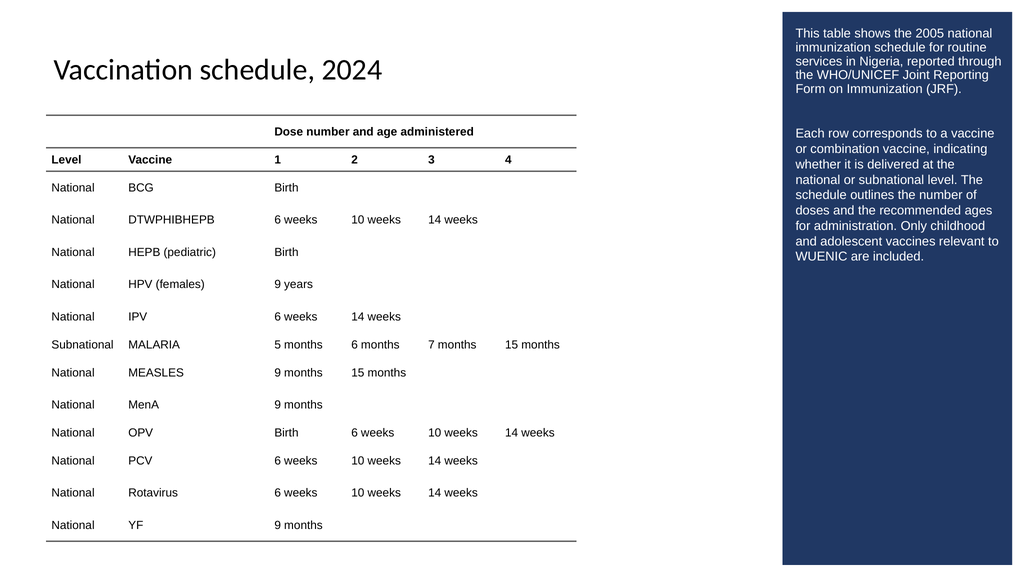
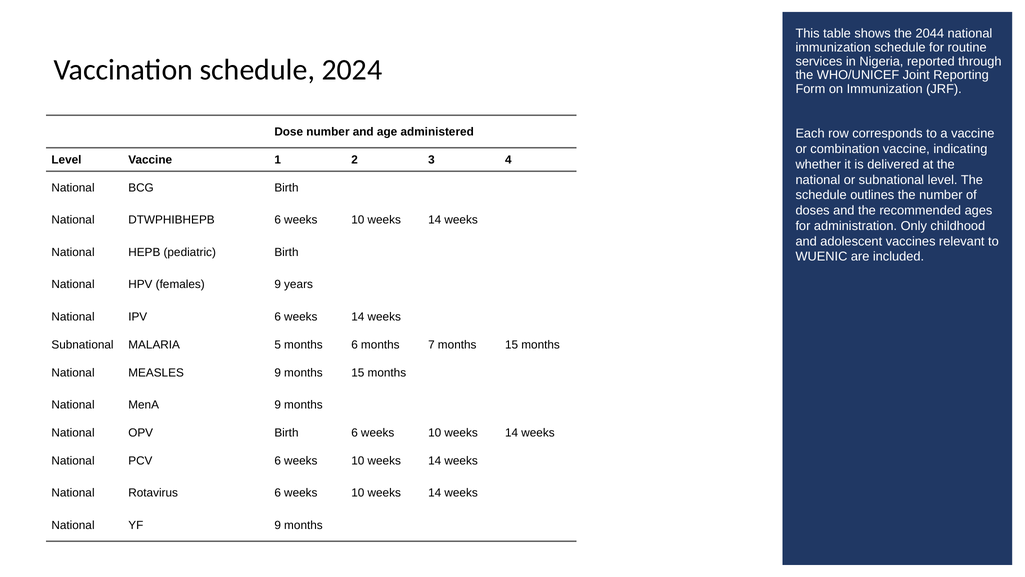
2005: 2005 -> 2044
